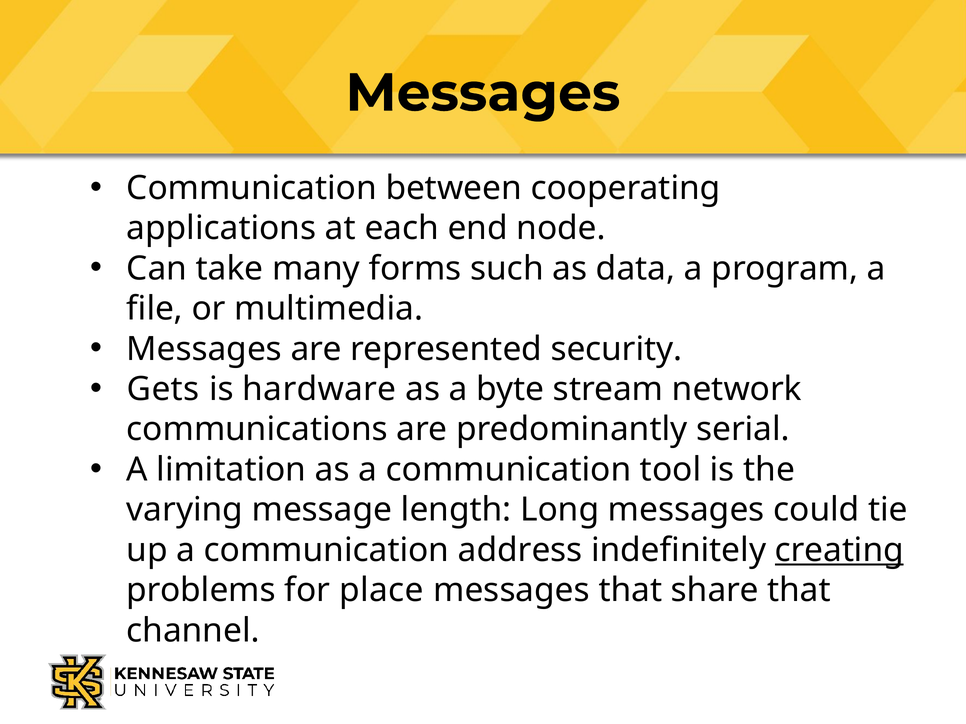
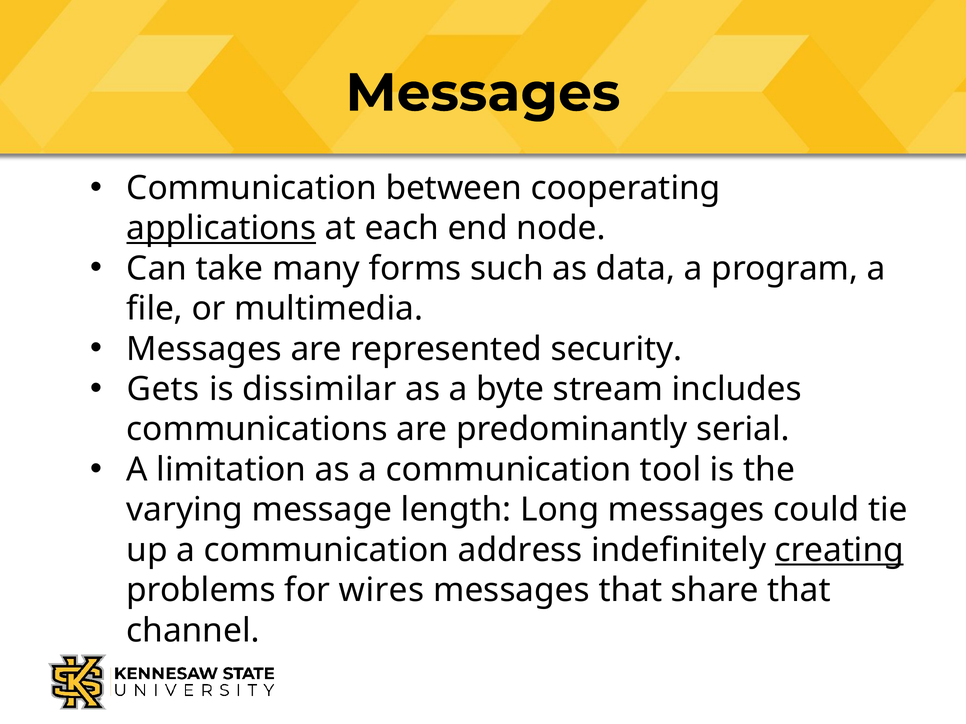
applications underline: none -> present
hardware: hardware -> dissimilar
network: network -> includes
place: place -> wires
